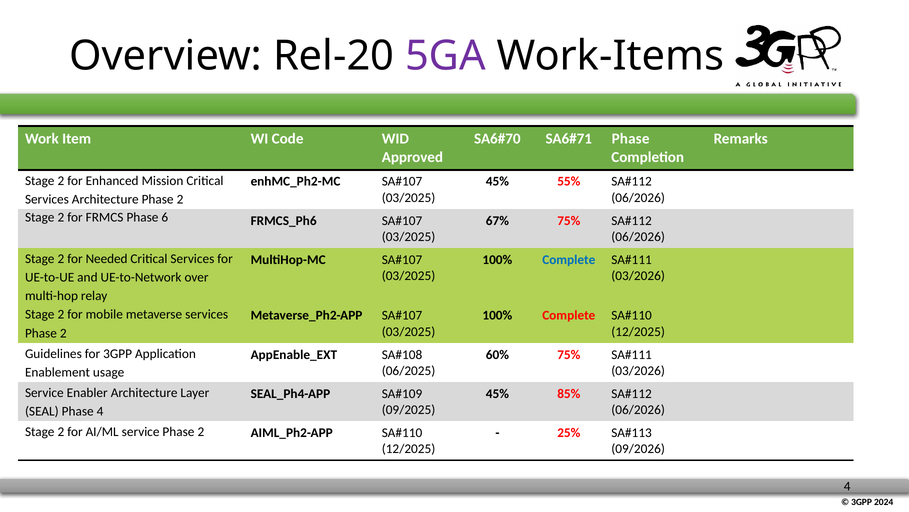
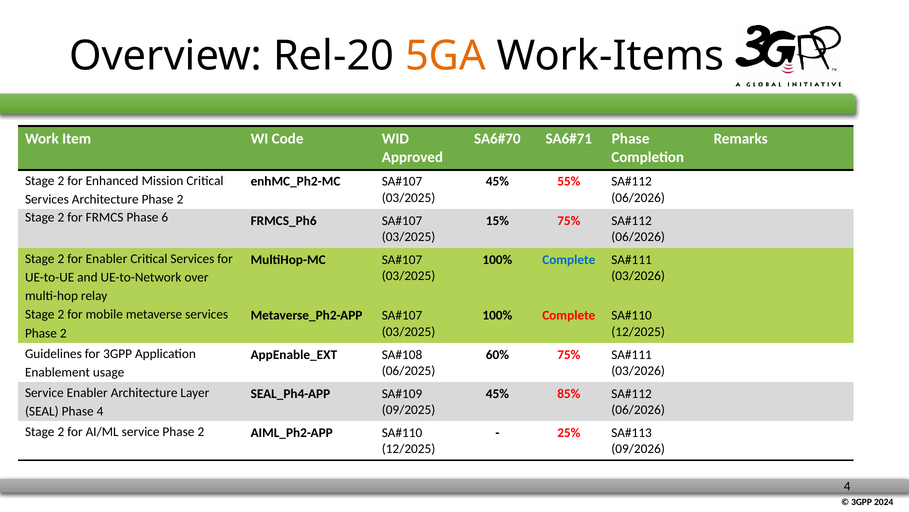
5GA colour: purple -> orange
67%: 67% -> 15%
for Needed: Needed -> Enabler
